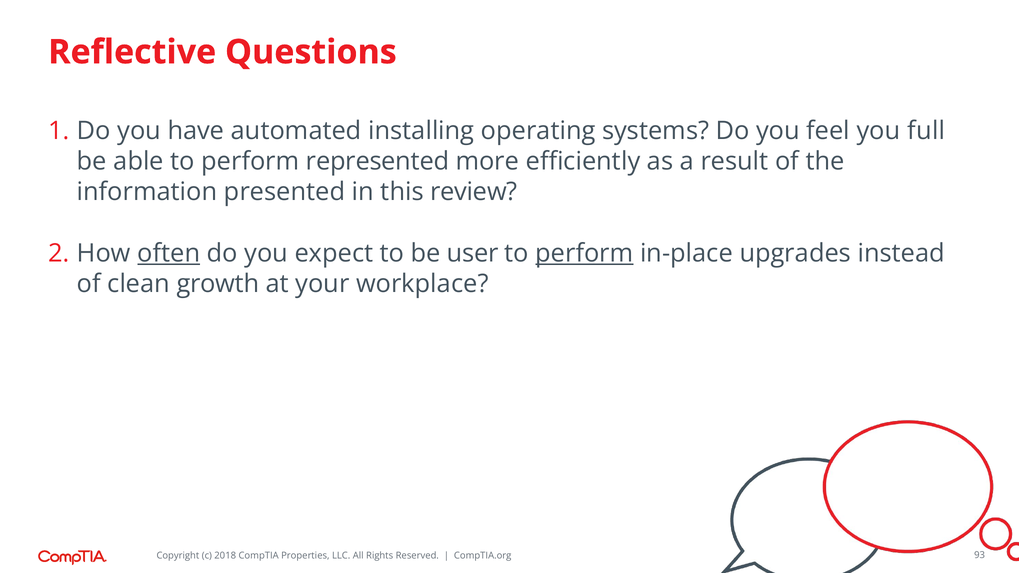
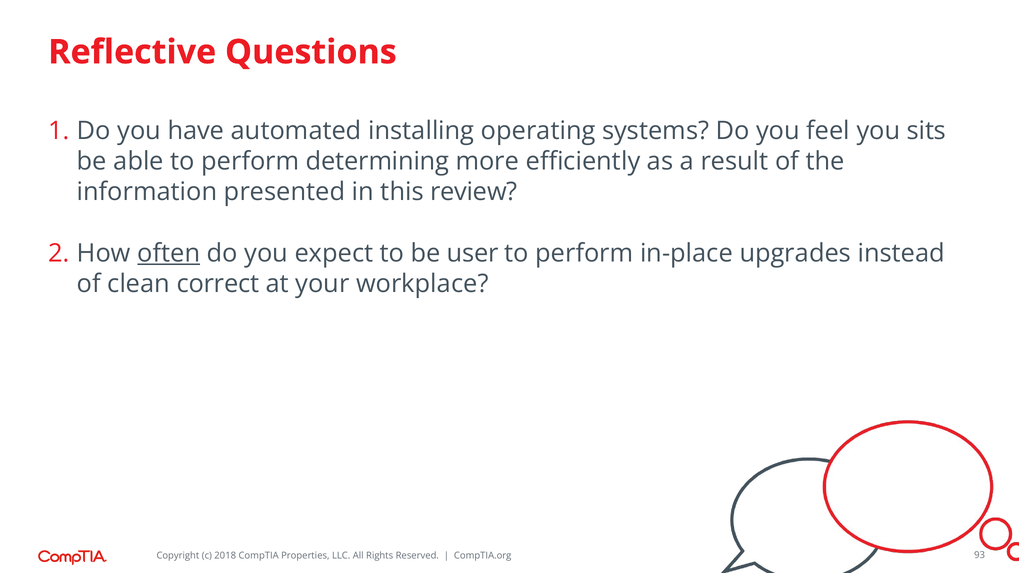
full: full -> sits
represented: represented -> determining
perform at (584, 253) underline: present -> none
growth: growth -> correct
